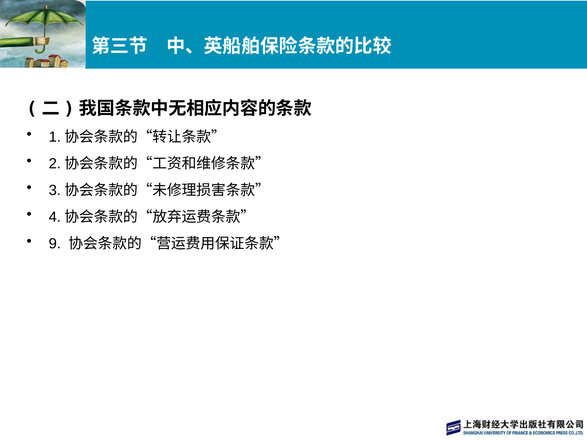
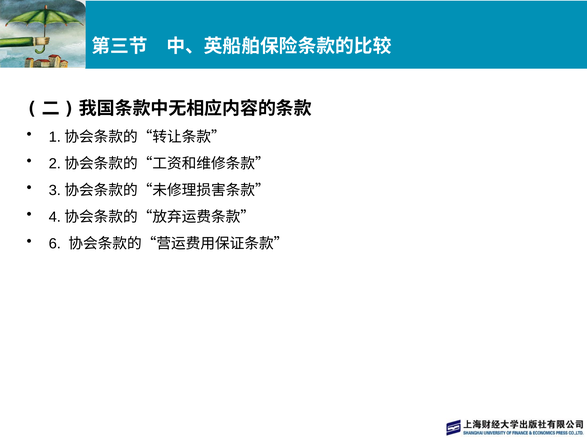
9: 9 -> 6
